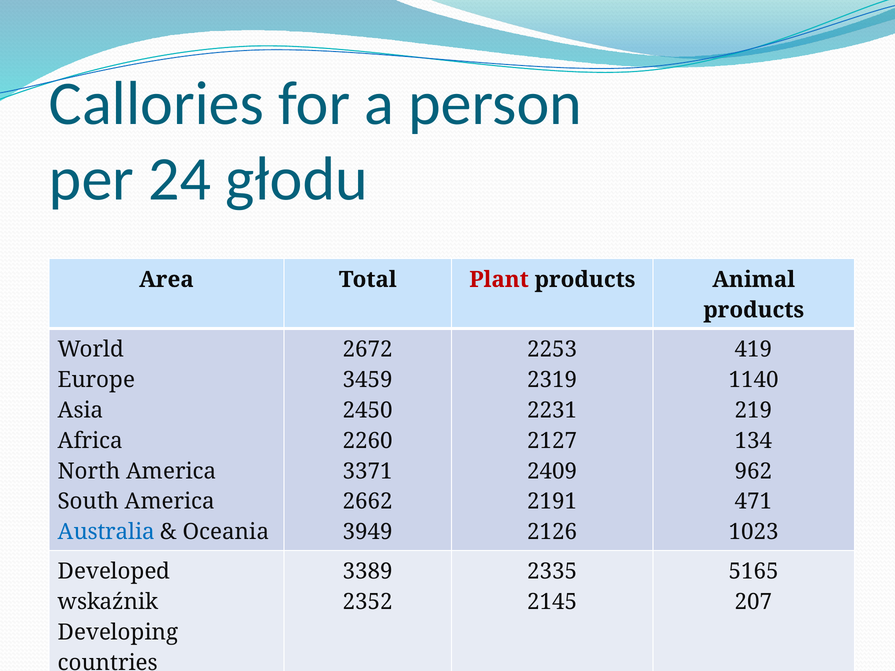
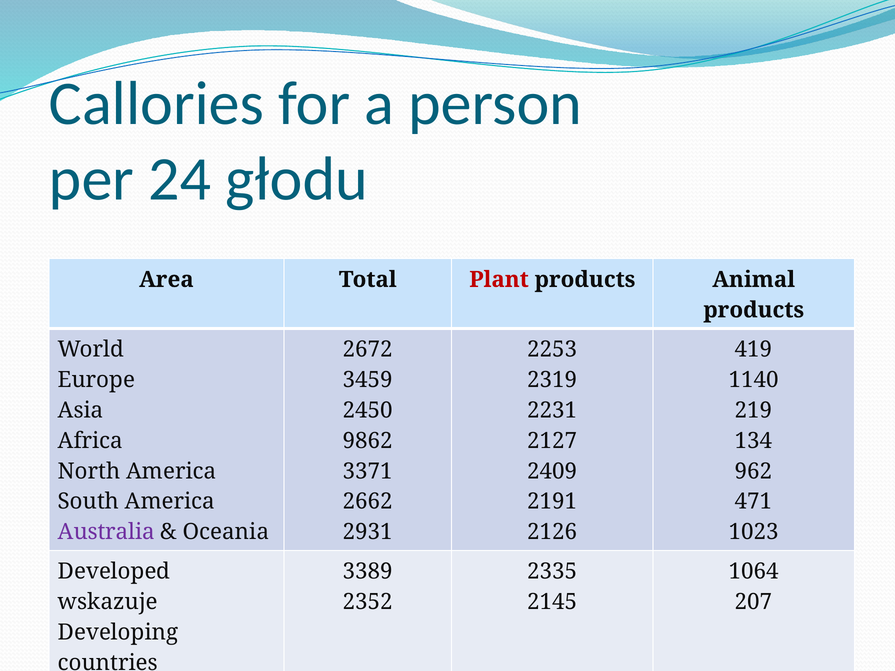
2260: 2260 -> 9862
Australia colour: blue -> purple
3949: 3949 -> 2931
5165: 5165 -> 1064
wskaźnik: wskaźnik -> wskazuje
